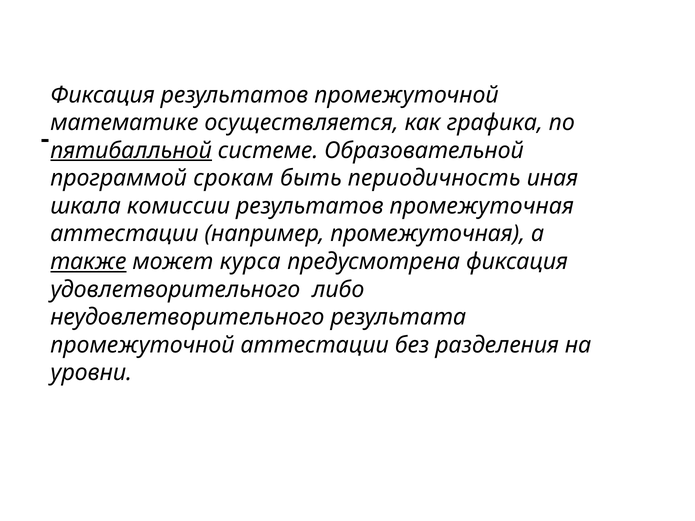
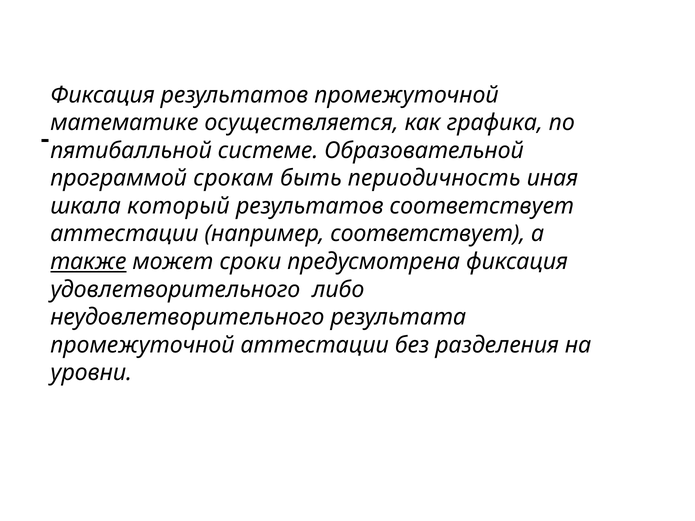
пятибалльной underline: present -> none
комиссии: комиссии -> который
результатов промежуточная: промежуточная -> соответствует
например промежуточная: промежуточная -> соответствует
курса: курса -> сроки
